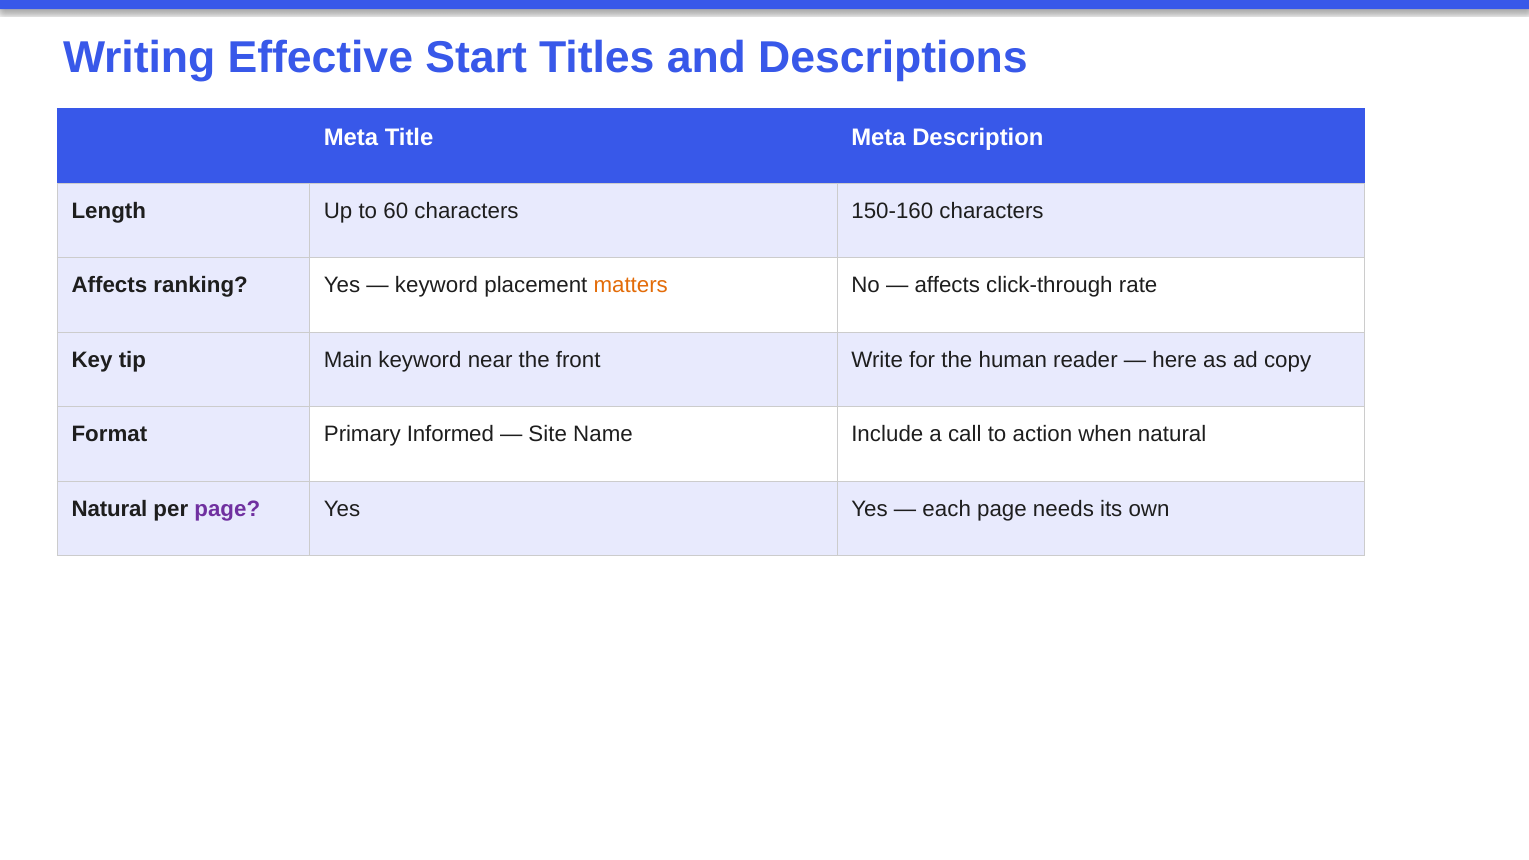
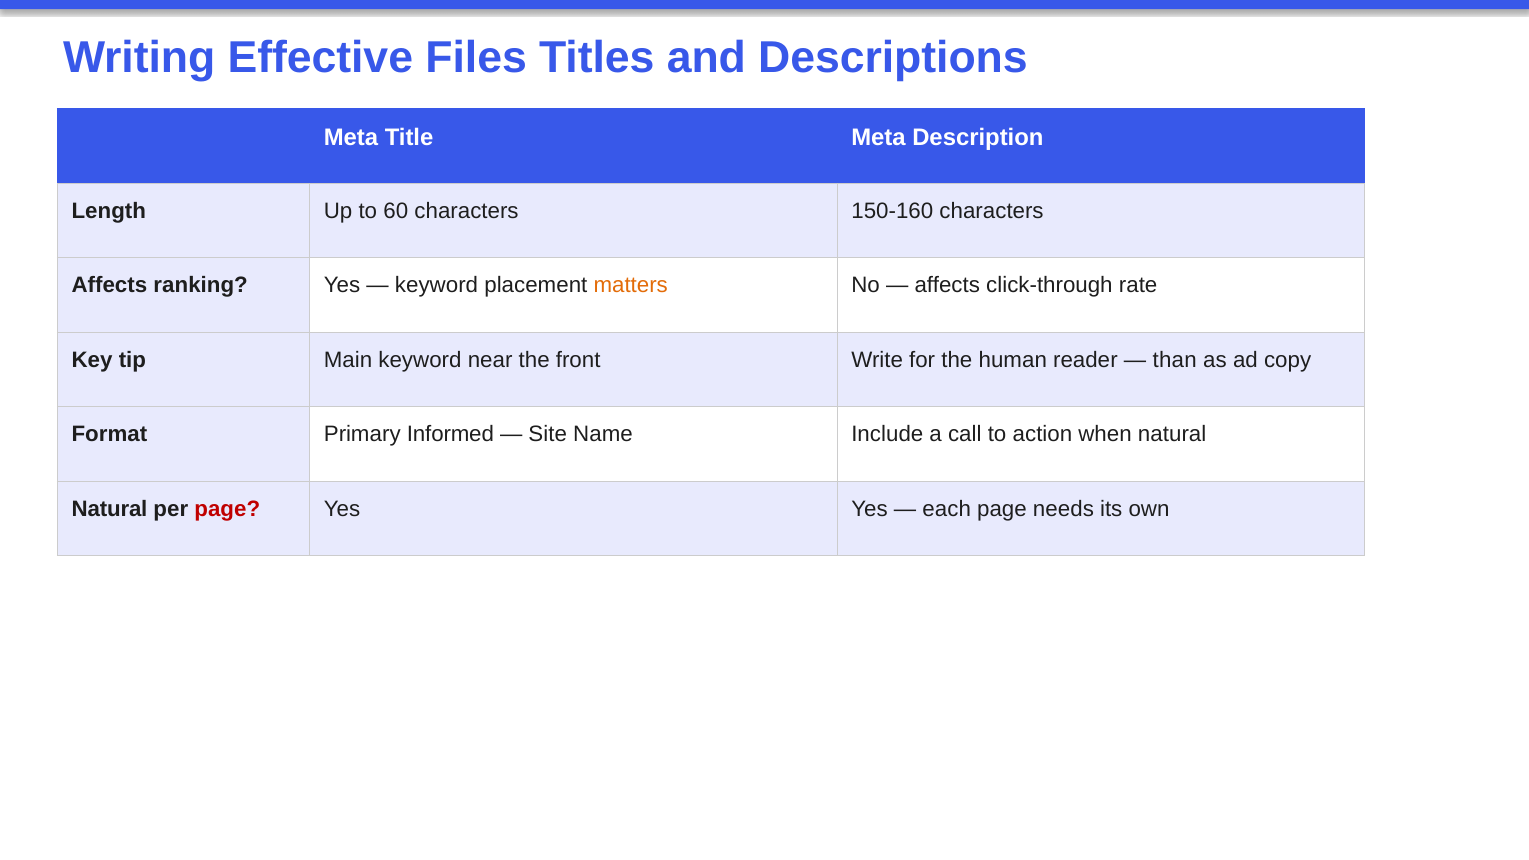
Start: Start -> Files
here: here -> than
page at (227, 509) colour: purple -> red
